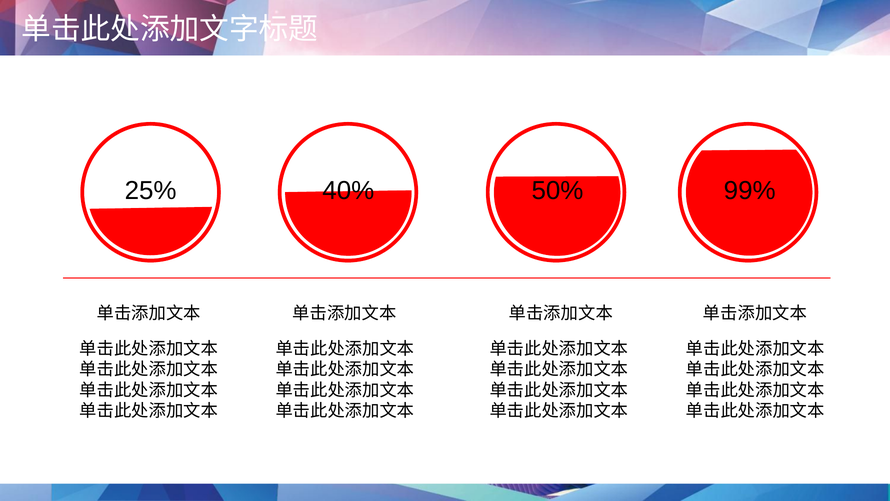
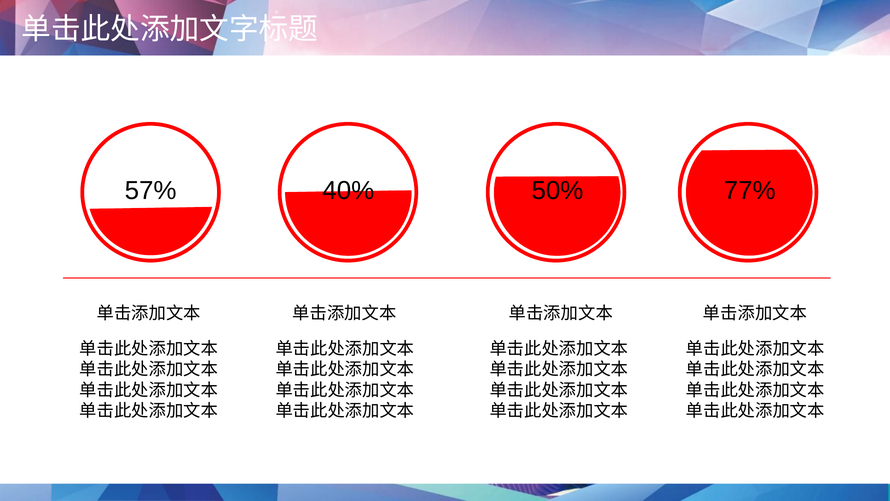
25%: 25% -> 57%
99%: 99% -> 77%
